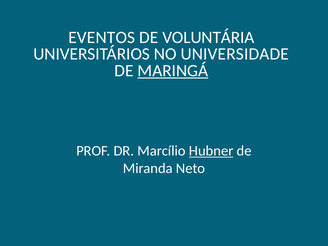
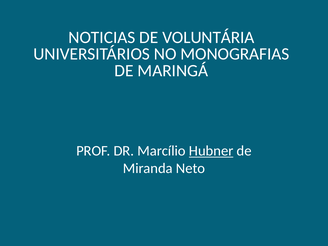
EVENTOS: EVENTOS -> NOTICIAS
UNIVERSIDADE: UNIVERSIDADE -> MONOGRAFIAS
MARINGÁ underline: present -> none
